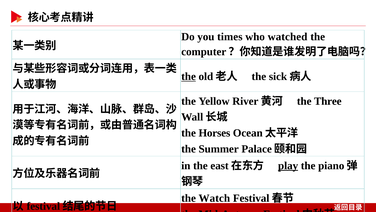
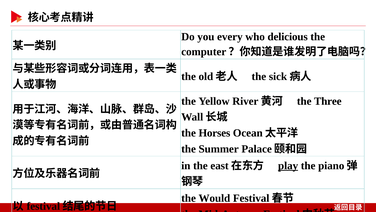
times: times -> every
watched: watched -> delicious
the at (189, 76) underline: present -> none
Watch: Watch -> Would
